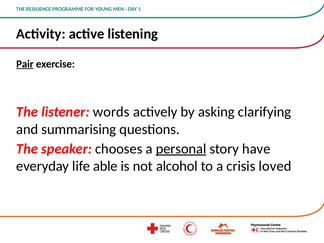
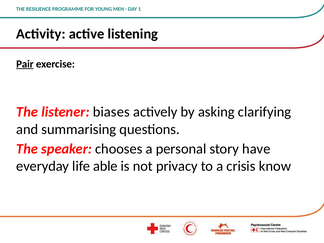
words: words -> biases
personal underline: present -> none
alcohol: alcohol -> privacy
loved: loved -> know
